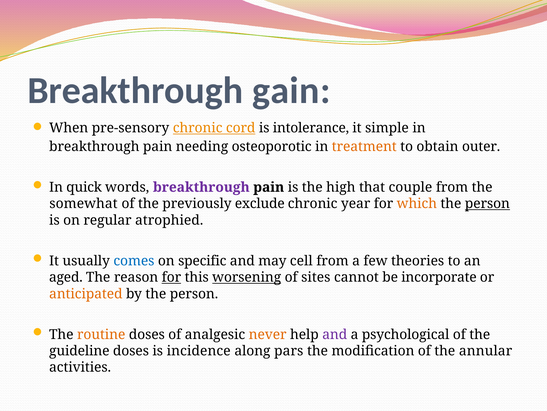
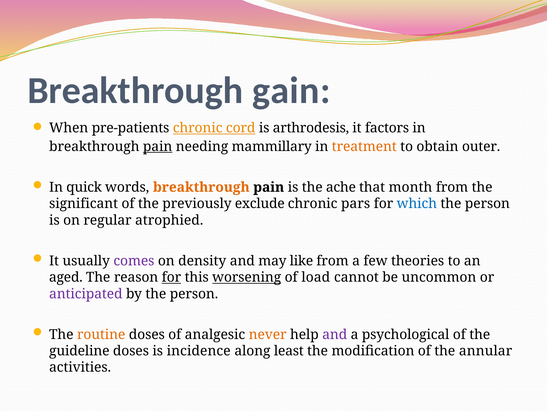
pre-sensory: pre-sensory -> pre-patients
intolerance: intolerance -> arthrodesis
simple: simple -> factors
pain at (158, 146) underline: none -> present
osteoporotic: osteoporotic -> mammillary
breakthrough at (201, 187) colour: purple -> orange
high: high -> ache
couple: couple -> month
somewhat: somewhat -> significant
year: year -> pars
which colour: orange -> blue
person at (487, 203) underline: present -> none
comes colour: blue -> purple
specific: specific -> density
cell: cell -> like
sites: sites -> load
incorporate: incorporate -> uncommon
anticipated colour: orange -> purple
pars: pars -> least
